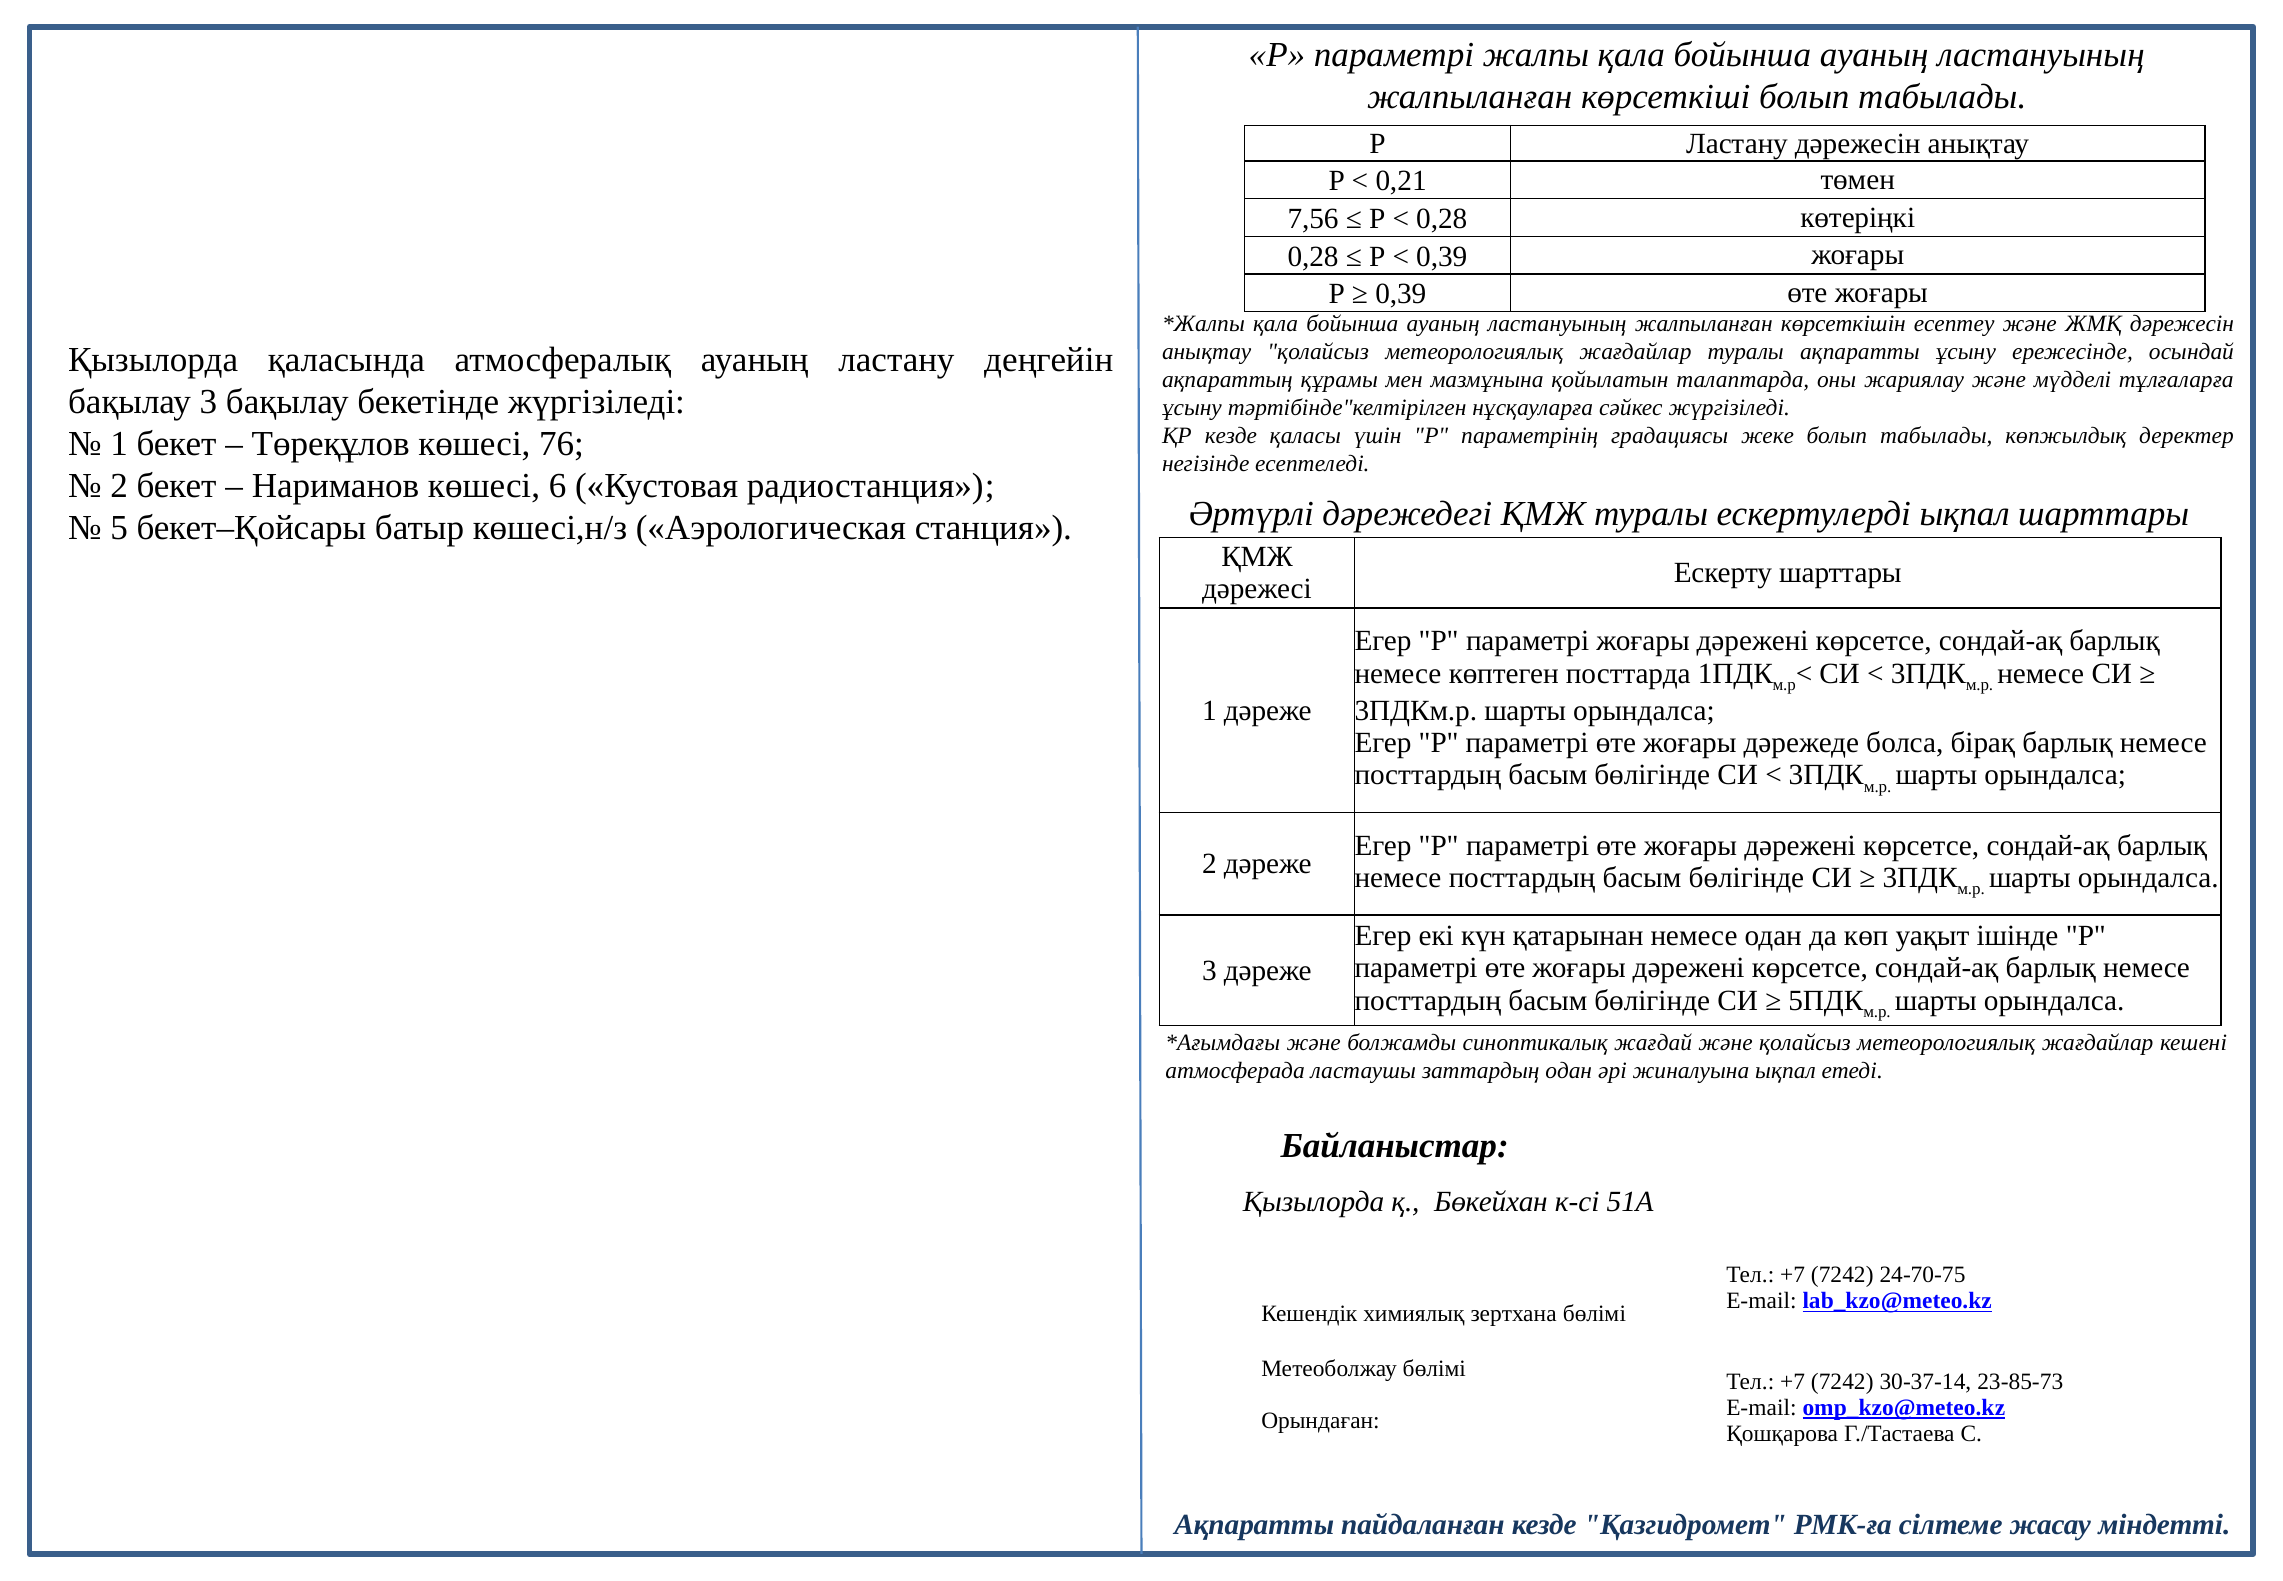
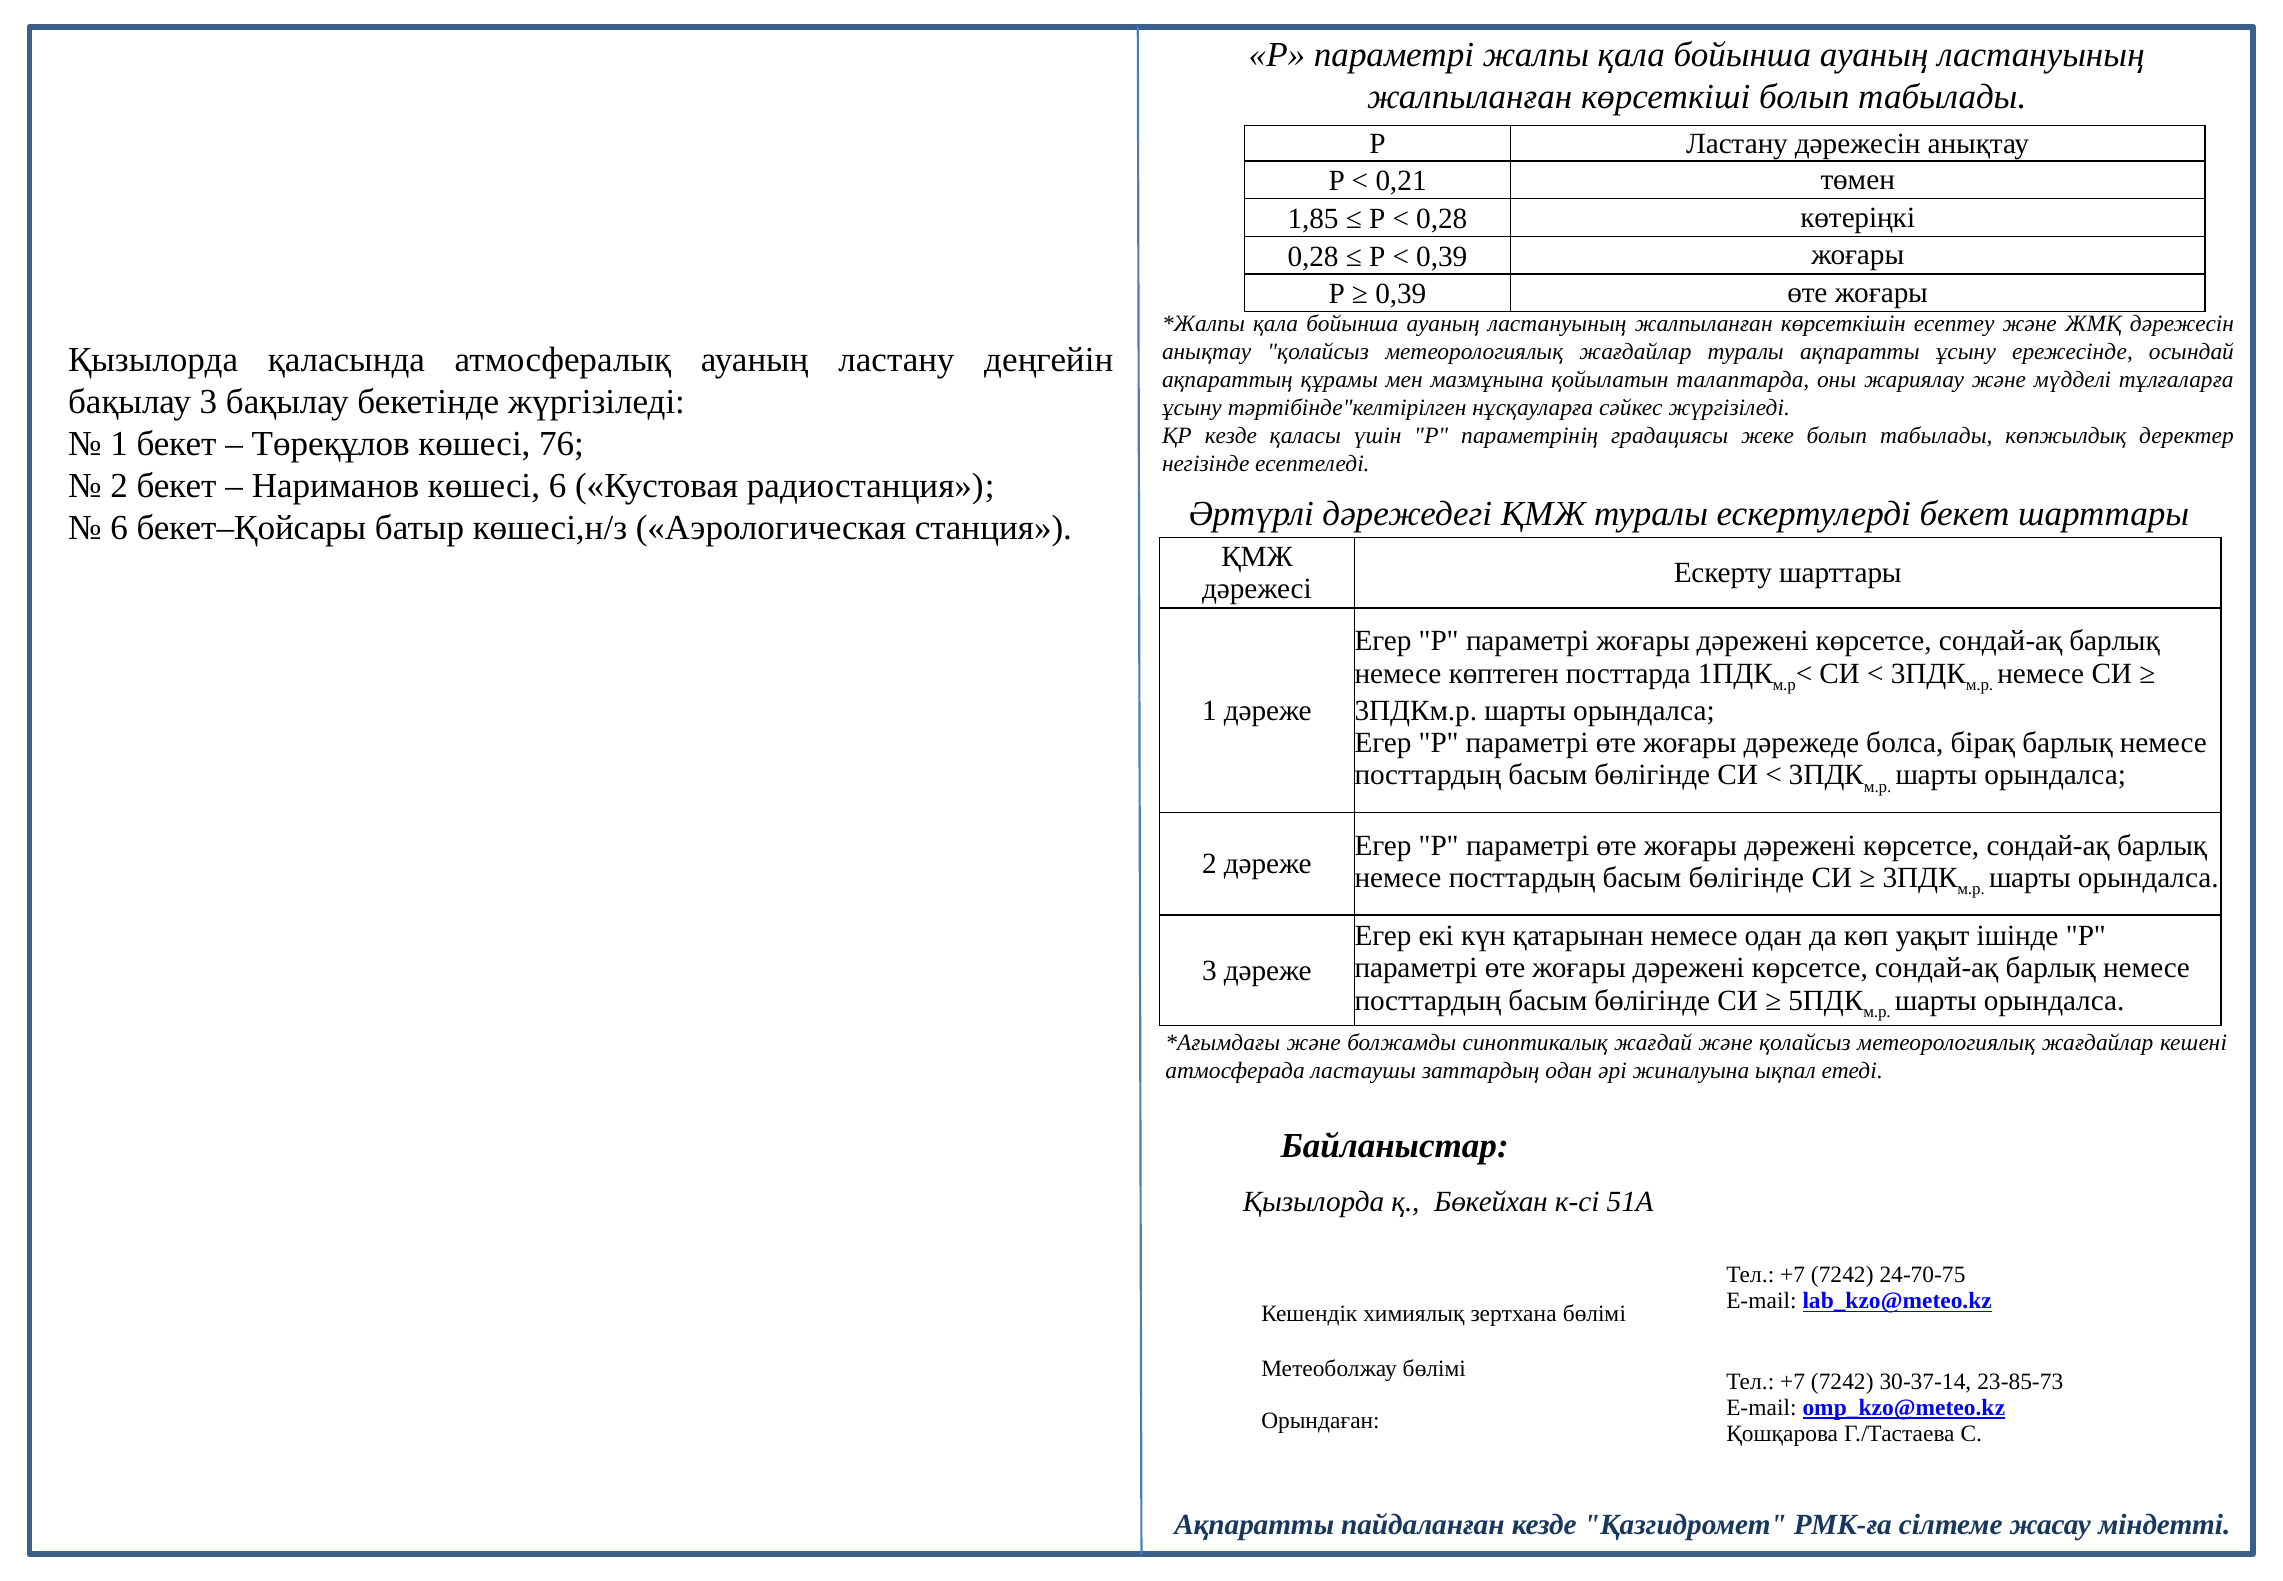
7,56: 7,56 -> 1,85
ескертулерді ықпал: ықпал -> бекет
5 at (119, 528): 5 -> 6
